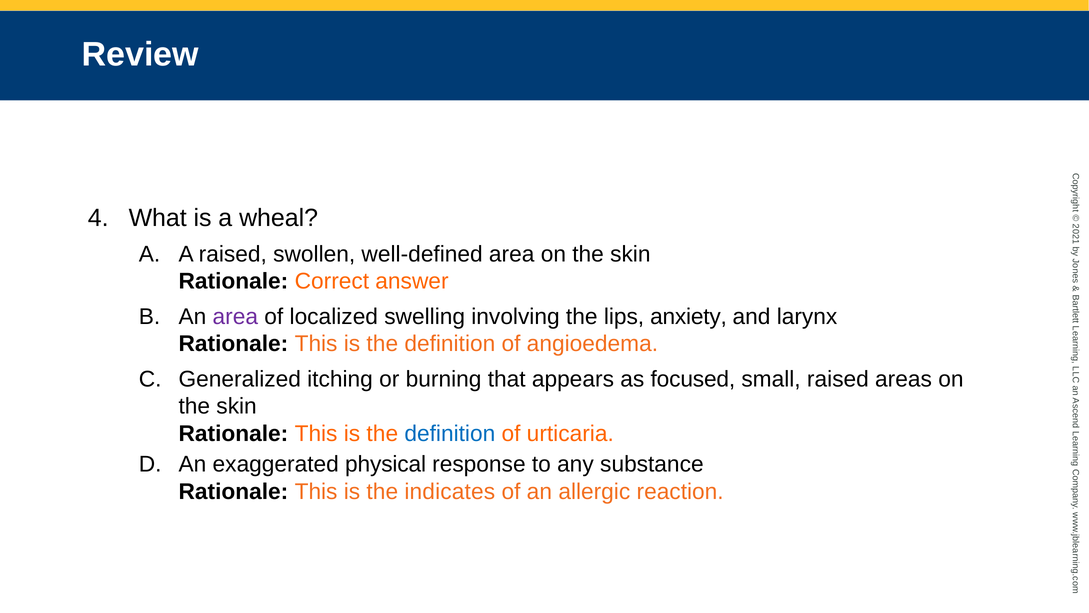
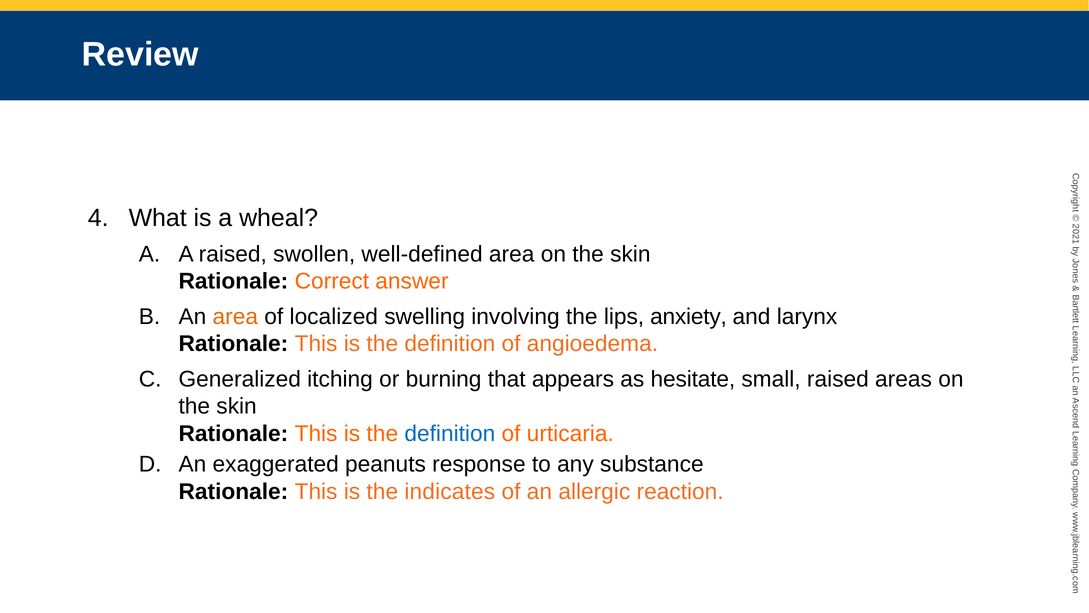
area at (235, 316) colour: purple -> orange
focused: focused -> hesitate
physical: physical -> peanuts
